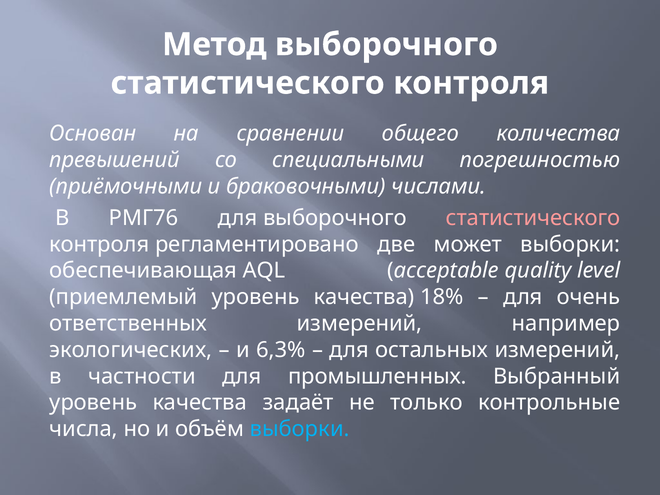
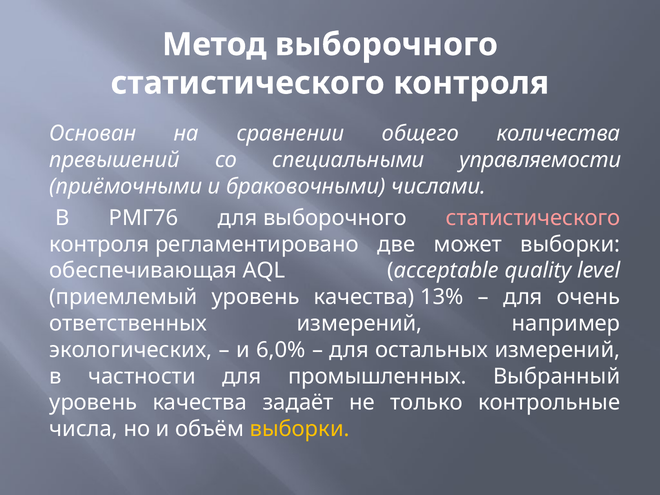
погрешностью: погрешностью -> управляемости
18%: 18% -> 13%
6,3%: 6,3% -> 6,0%
выборки at (300, 429) colour: light blue -> yellow
